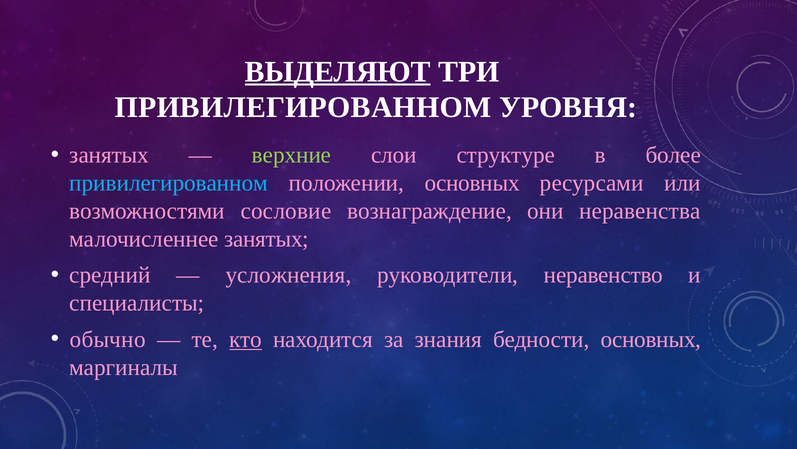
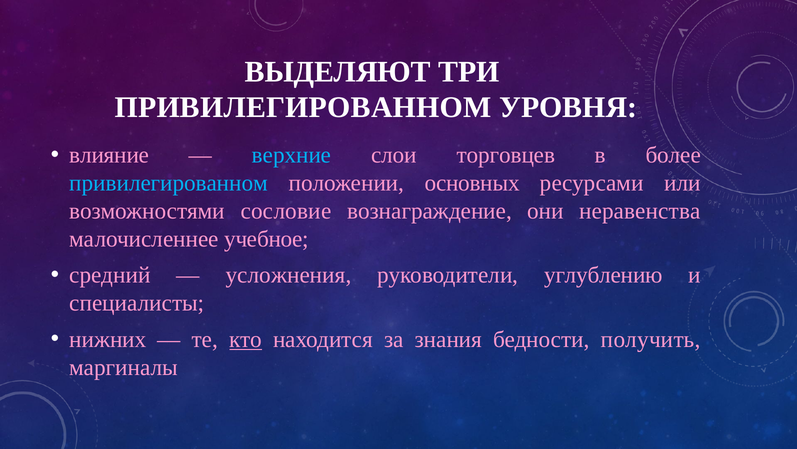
ВЫДЕЛЯЮТ underline: present -> none
занятых at (109, 155): занятых -> влияние
верхние colour: light green -> light blue
структуре: структуре -> торговцев
малочисленнее занятых: занятых -> учебное
неравенство: неравенство -> углублению
обычно: обычно -> нижних
бедности основных: основных -> получить
